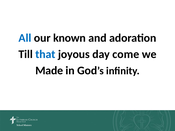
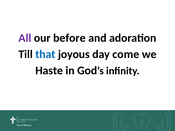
All colour: blue -> purple
known: known -> before
Made: Made -> Haste
